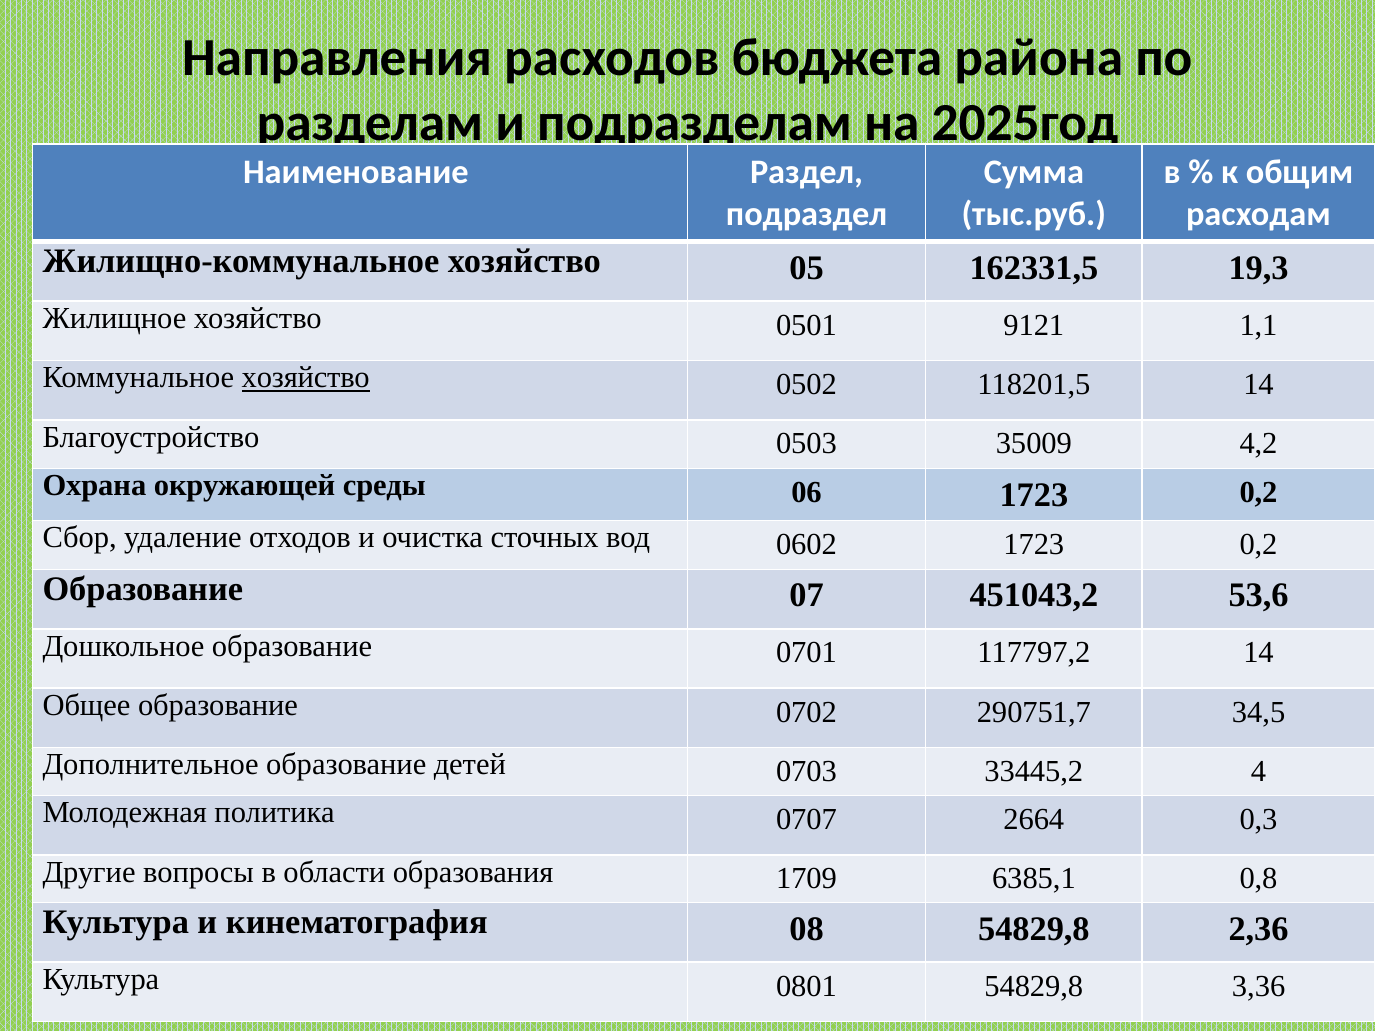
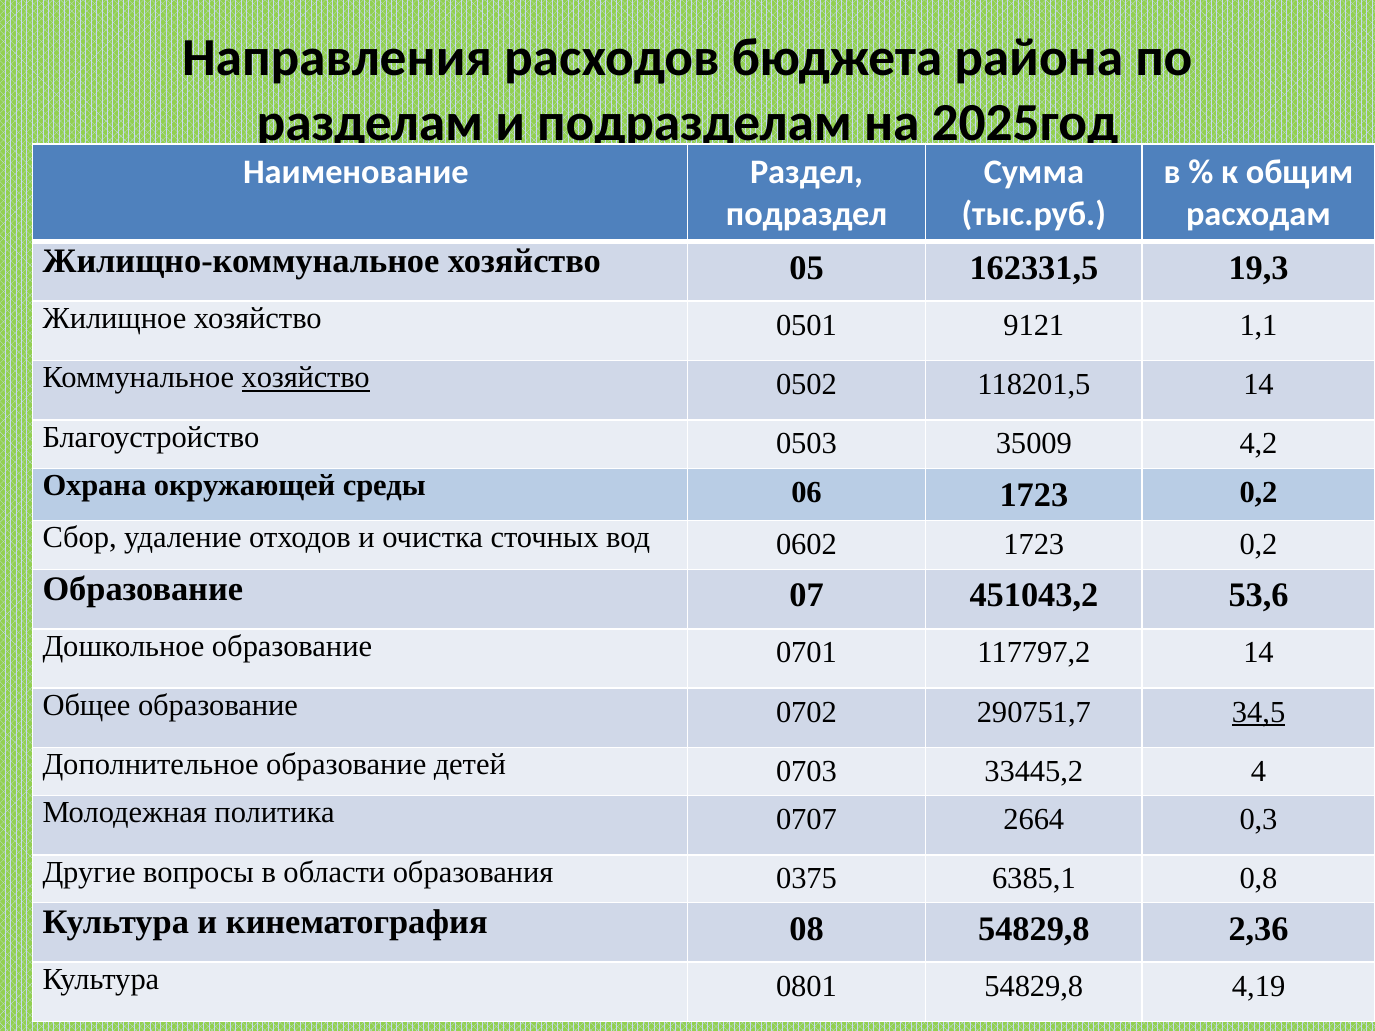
34,5 underline: none -> present
1709: 1709 -> 0375
3,36: 3,36 -> 4,19
